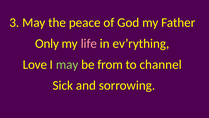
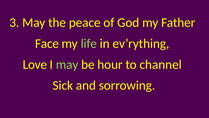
Only: Only -> Face
life colour: pink -> light green
from: from -> hour
